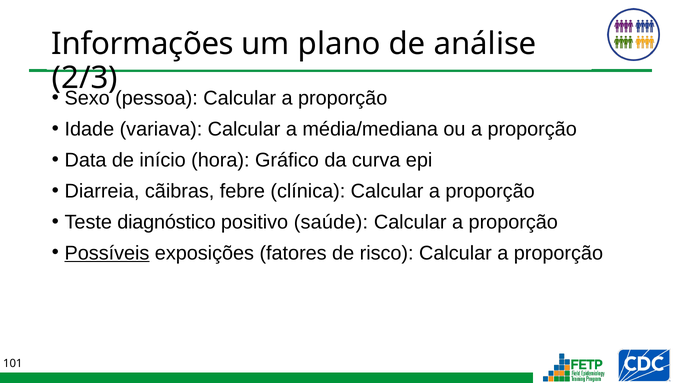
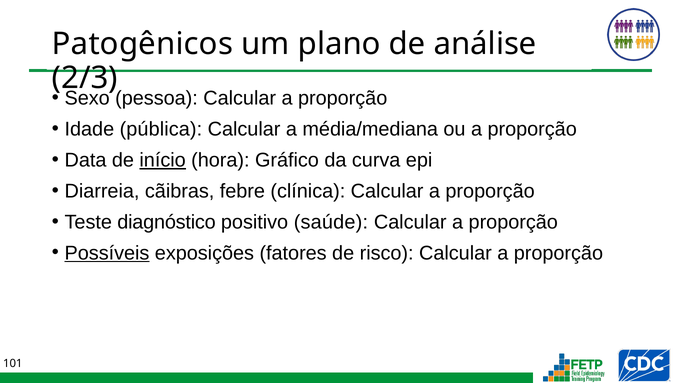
Informações: Informações -> Patogênicos
variava: variava -> pública
início underline: none -> present
